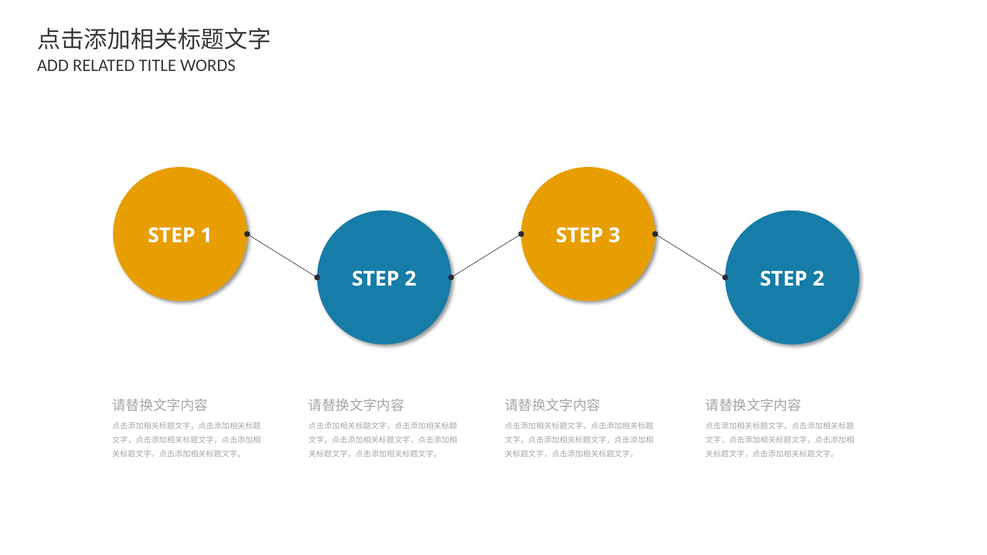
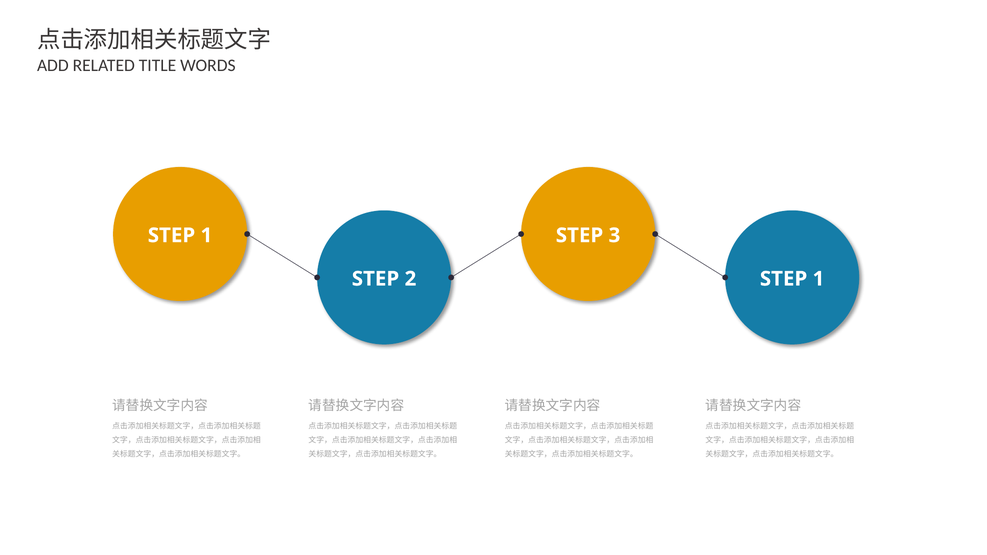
2 at (818, 279): 2 -> 1
